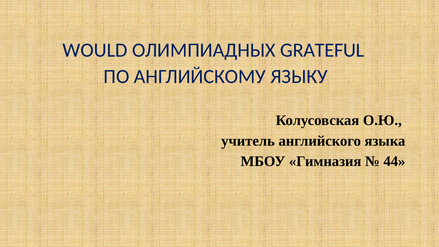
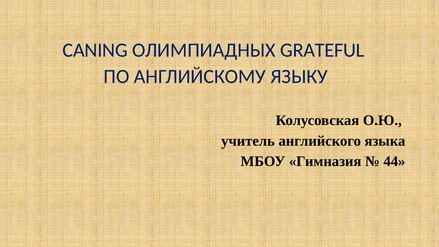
WOULD: WOULD -> CANING
